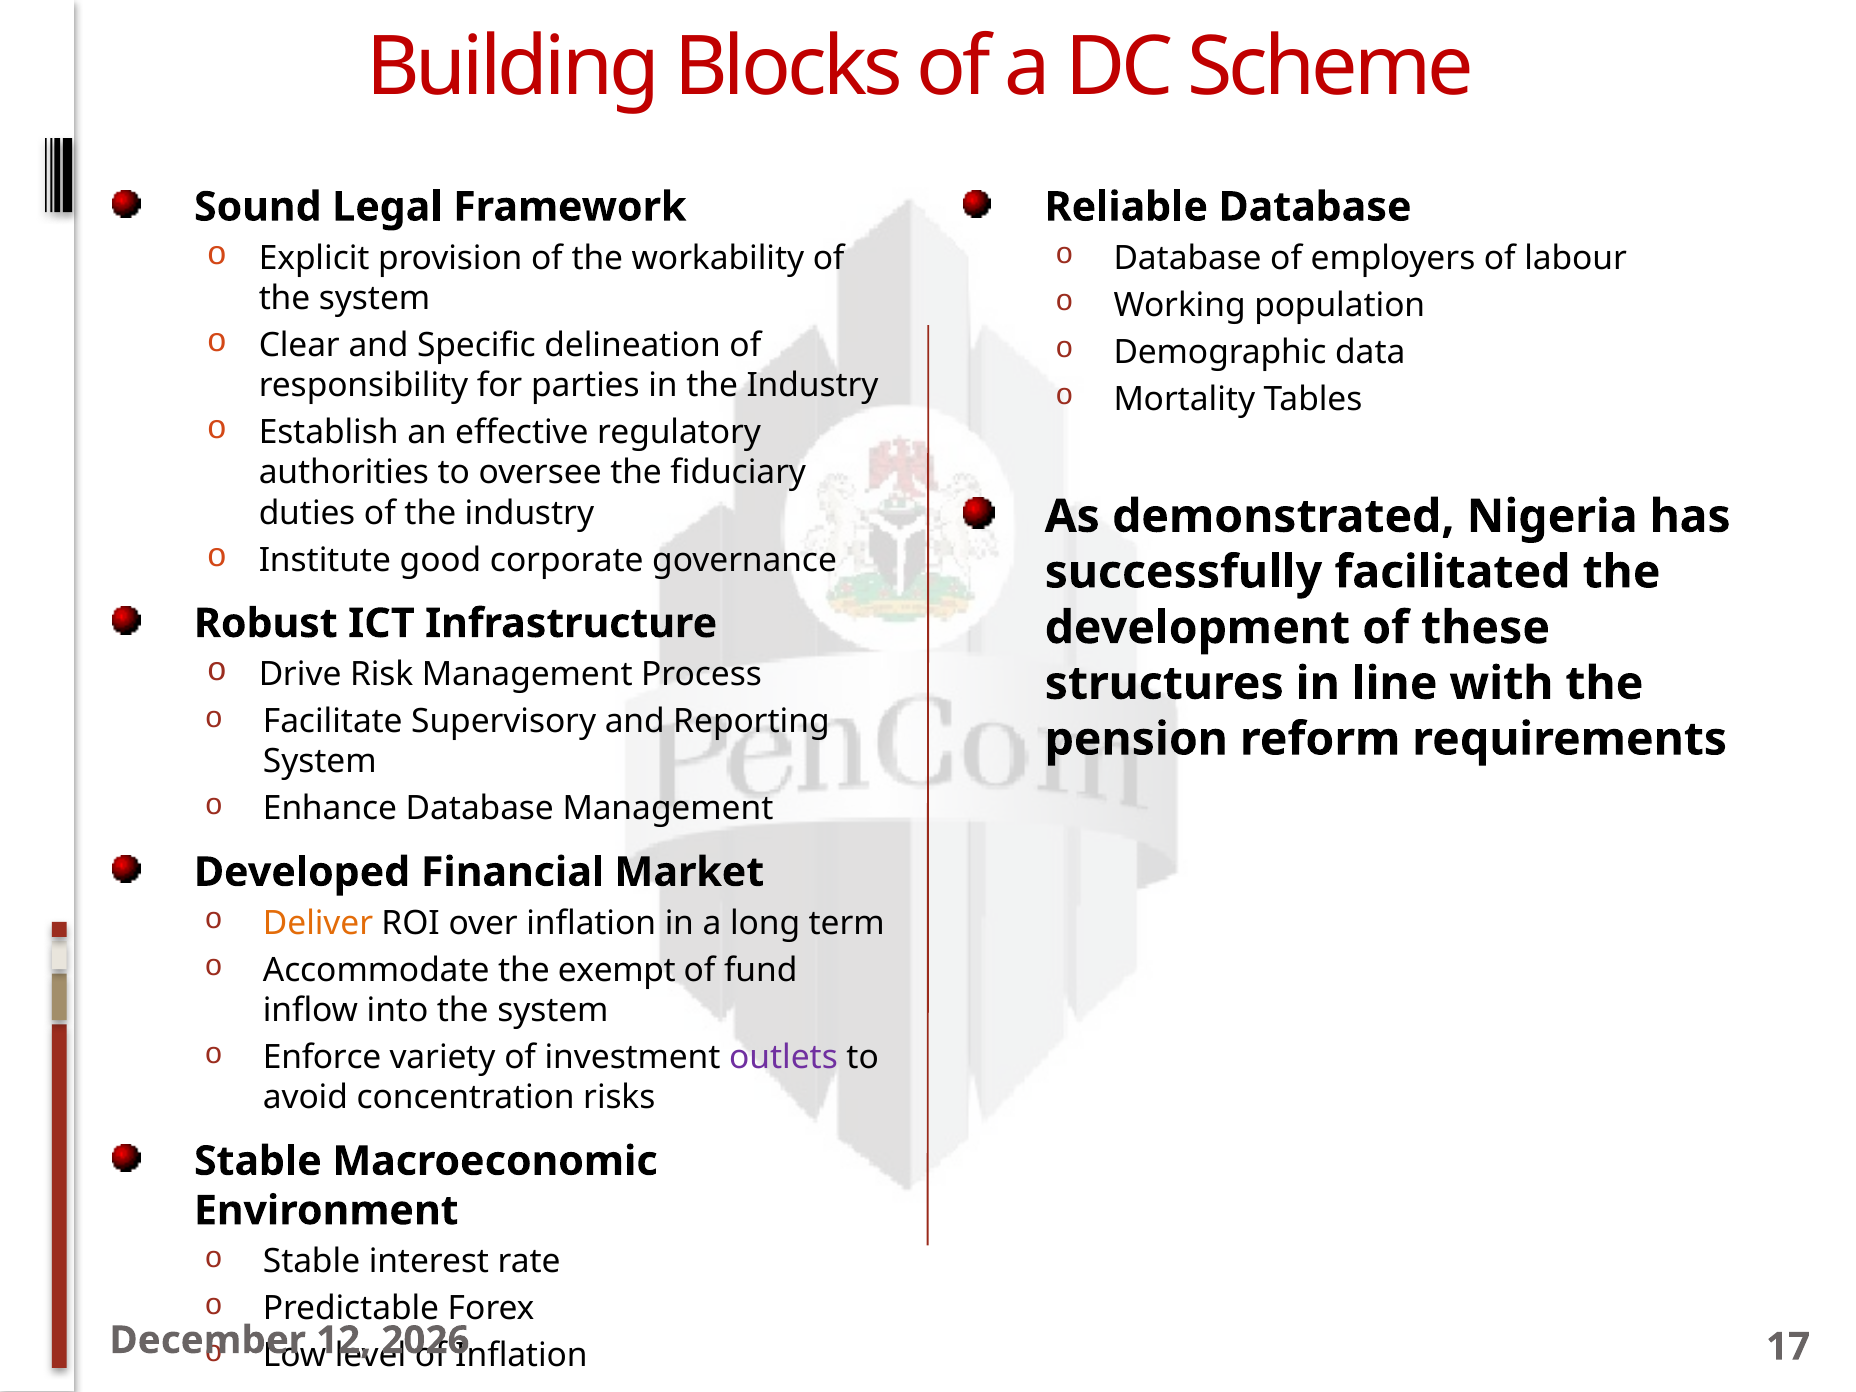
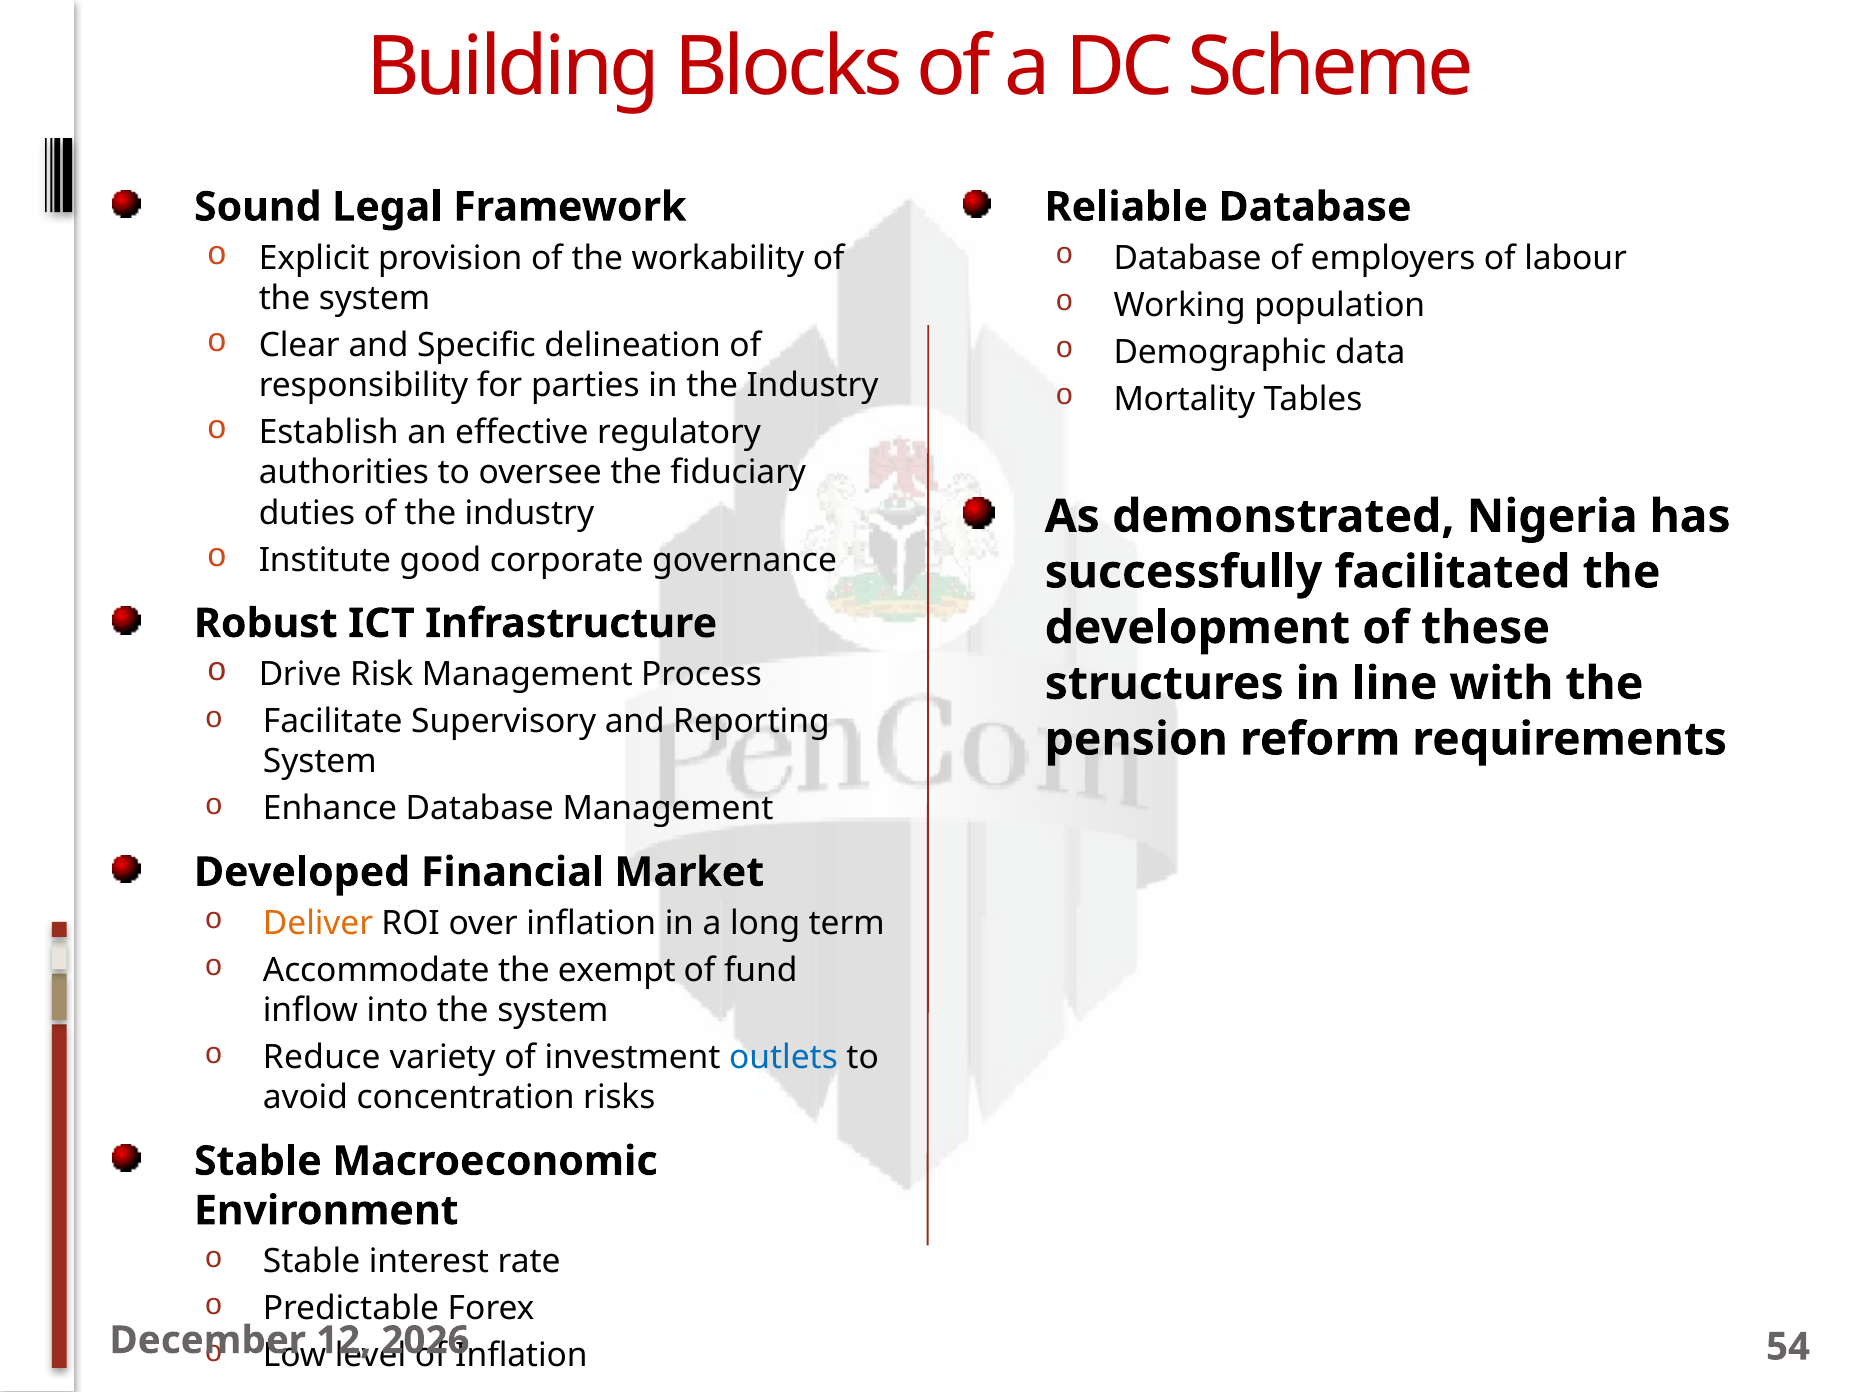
Enforce: Enforce -> Reduce
outlets colour: purple -> blue
17: 17 -> 54
